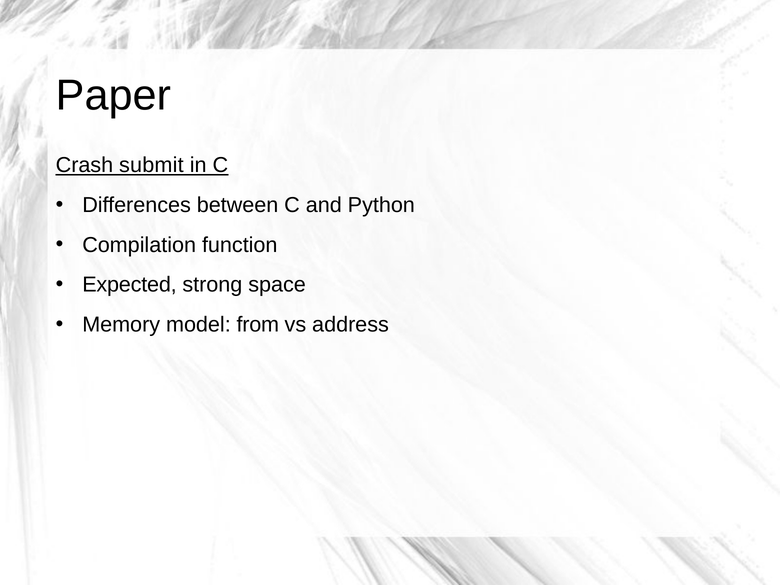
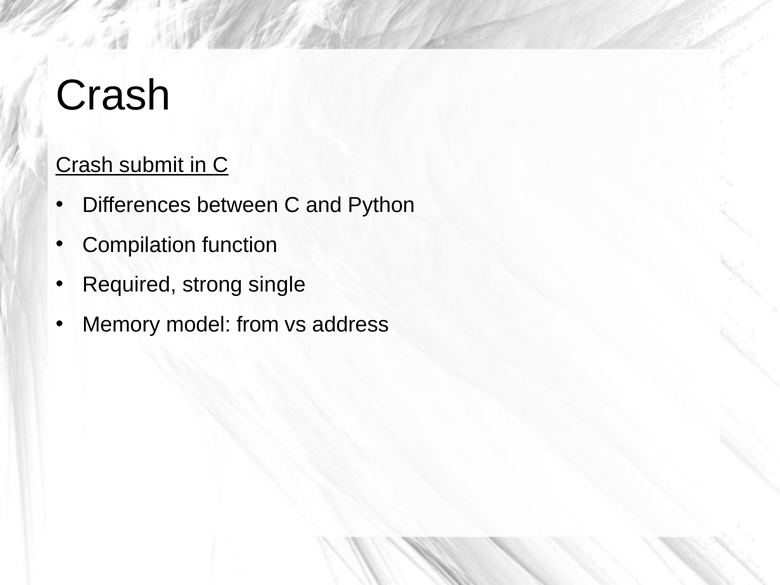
Paper at (113, 96): Paper -> Crash
Expected: Expected -> Required
space: space -> single
